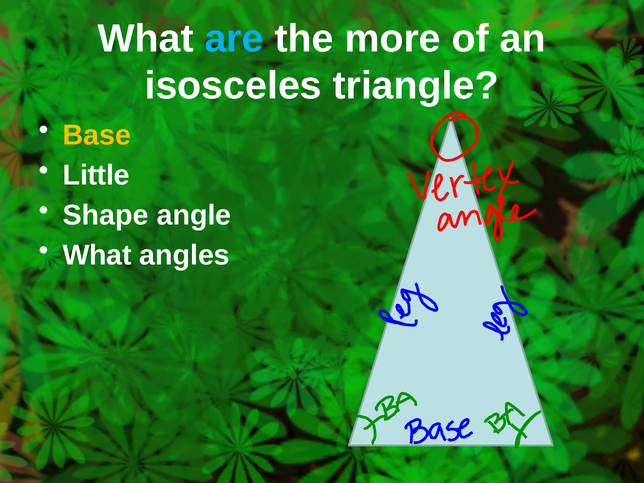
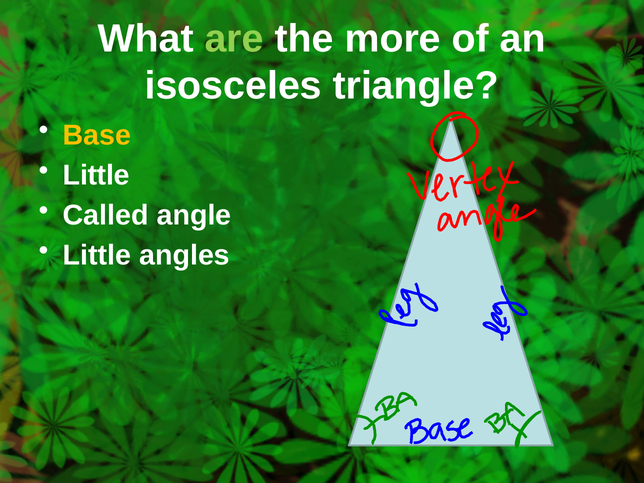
are colour: light blue -> light green
Shape: Shape -> Called
What at (97, 255): What -> Little
